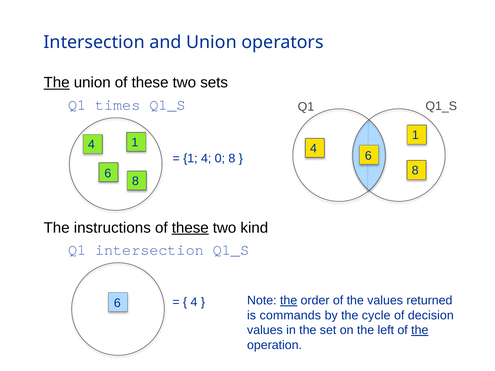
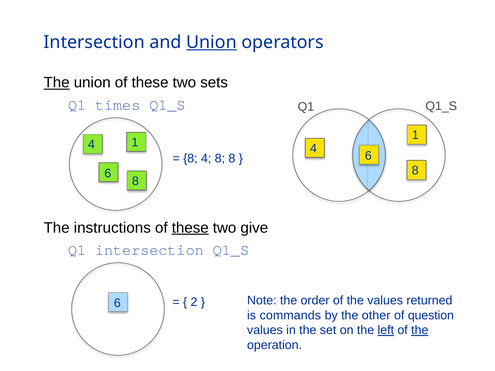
Union at (211, 42) underline: none -> present
1 at (190, 159): 1 -> 8
4 0: 0 -> 8
kind: kind -> give
4 at (194, 302): 4 -> 2
the at (289, 301) underline: present -> none
cycle: cycle -> other
decision: decision -> question
left underline: none -> present
